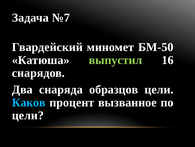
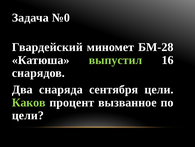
№7: №7 -> №0
БМ-50: БМ-50 -> БМ-28
образцов: образцов -> сентября
Каков colour: light blue -> light green
